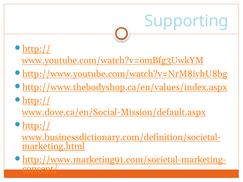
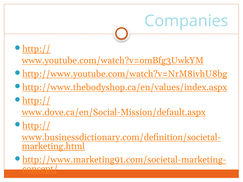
Supporting: Supporting -> Companies
